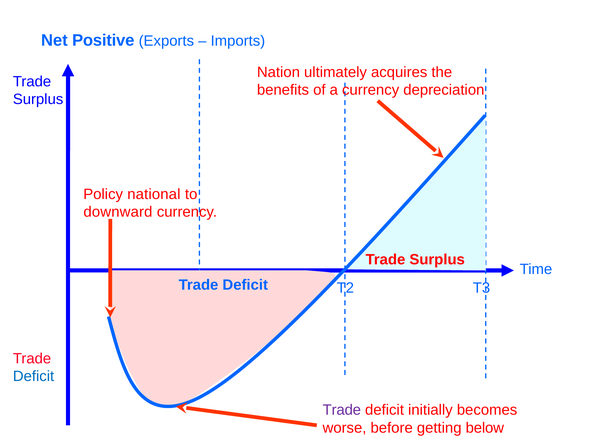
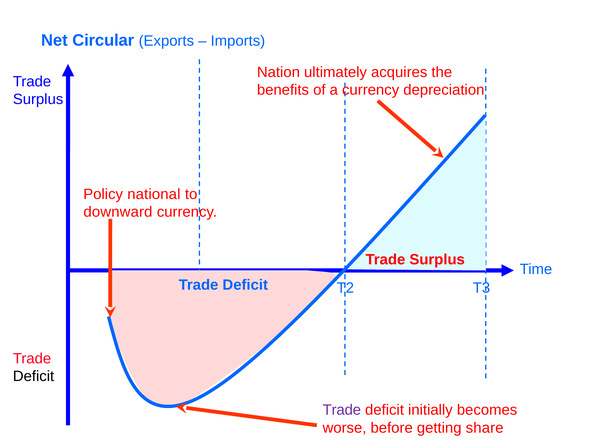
Positive: Positive -> Circular
Deficit at (34, 376) colour: blue -> black
below: below -> share
